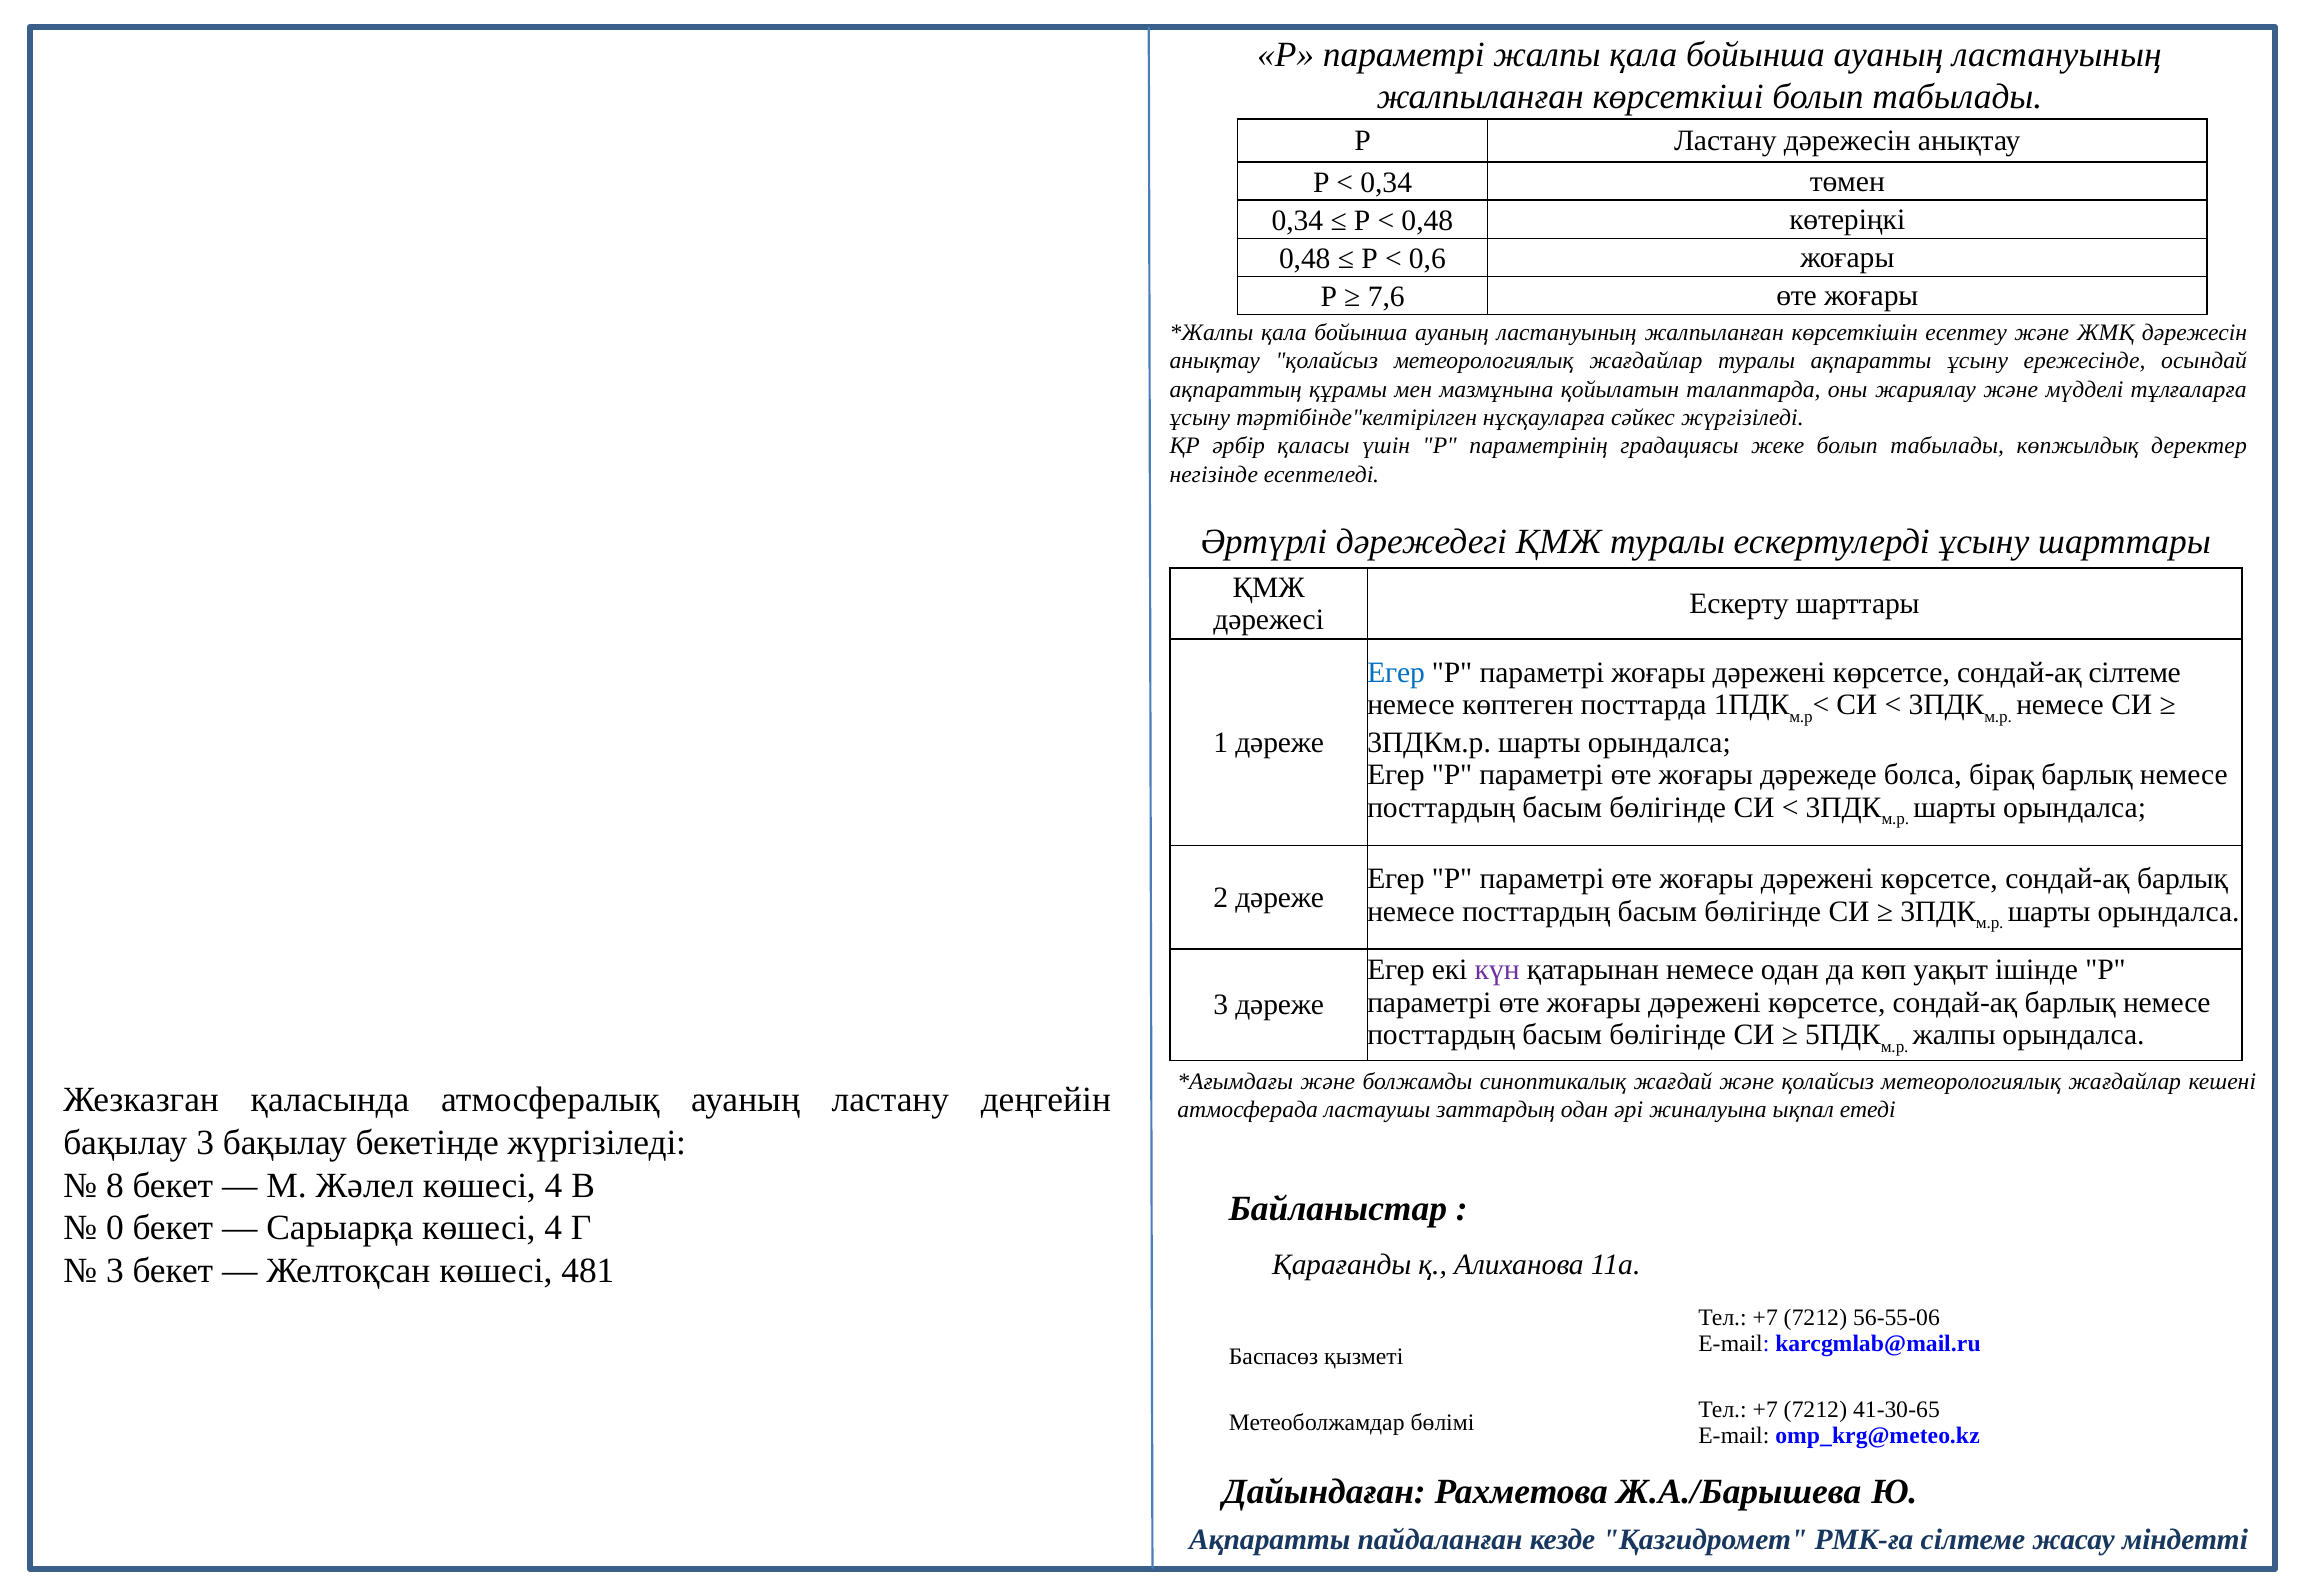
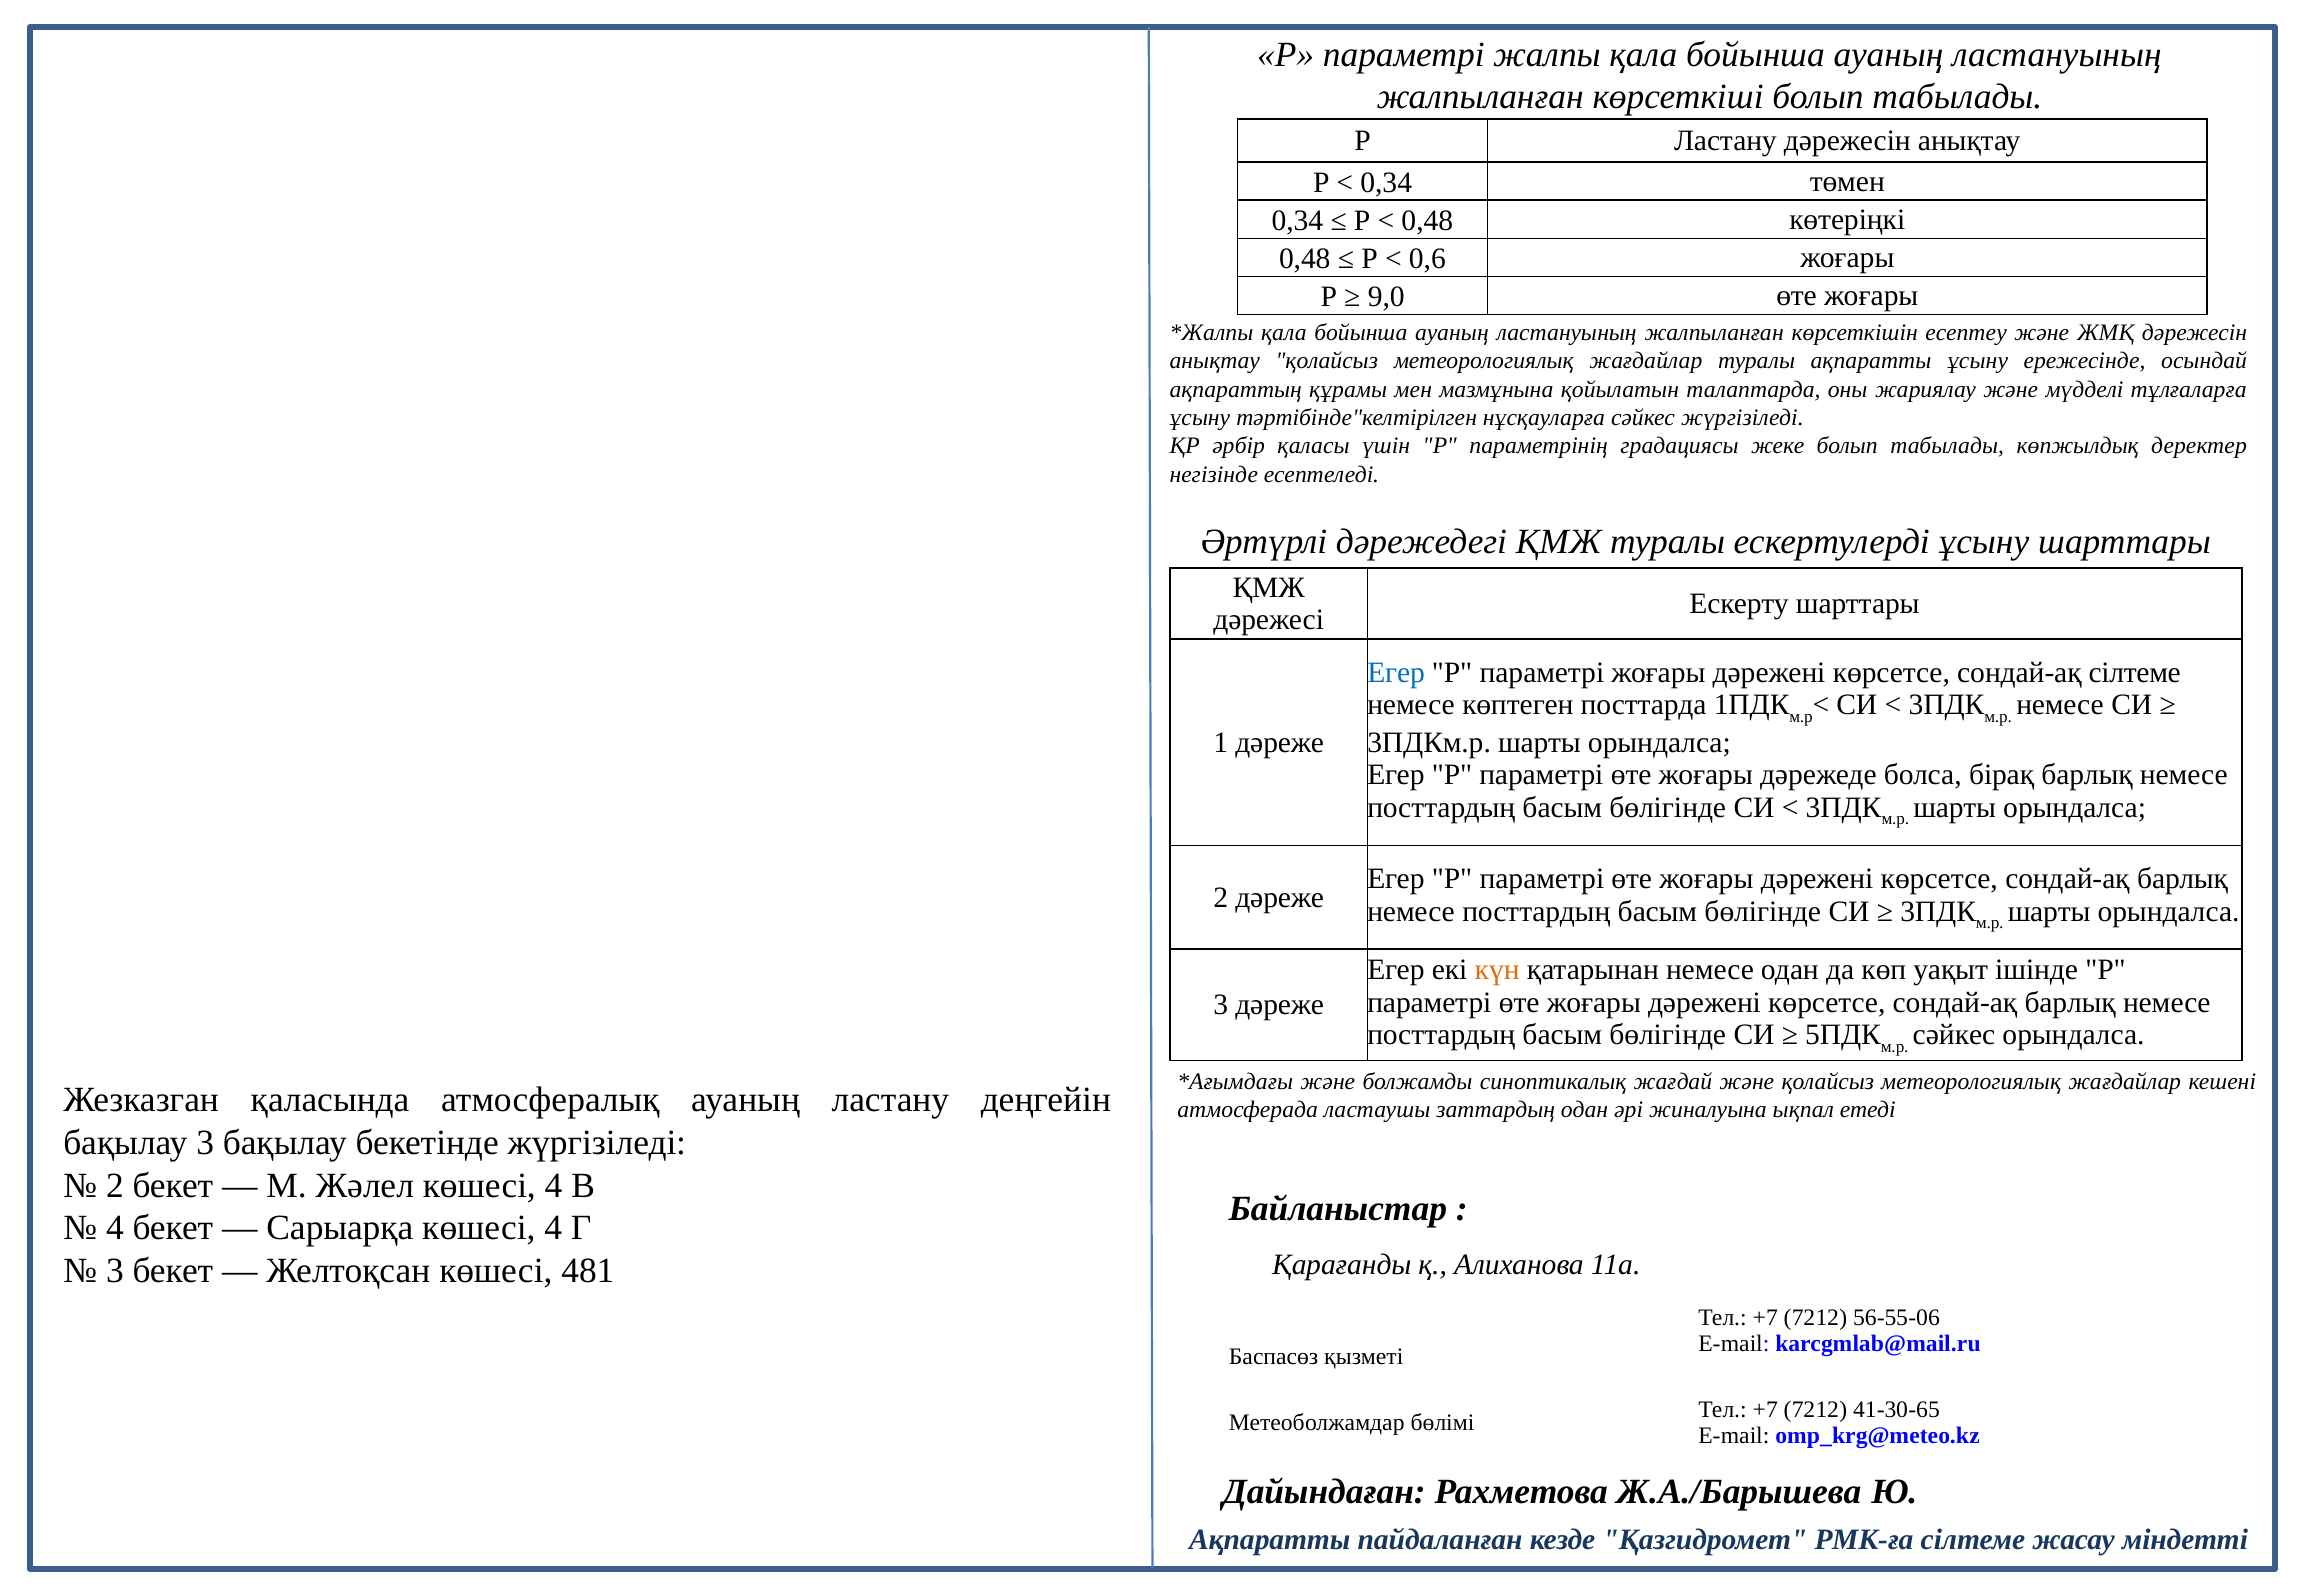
7,6: 7,6 -> 9,0
күн colour: purple -> orange
жалпы at (1954, 1035): жалпы -> сәйкес
8 at (115, 1185): 8 -> 2
0 at (115, 1228): 0 -> 4
